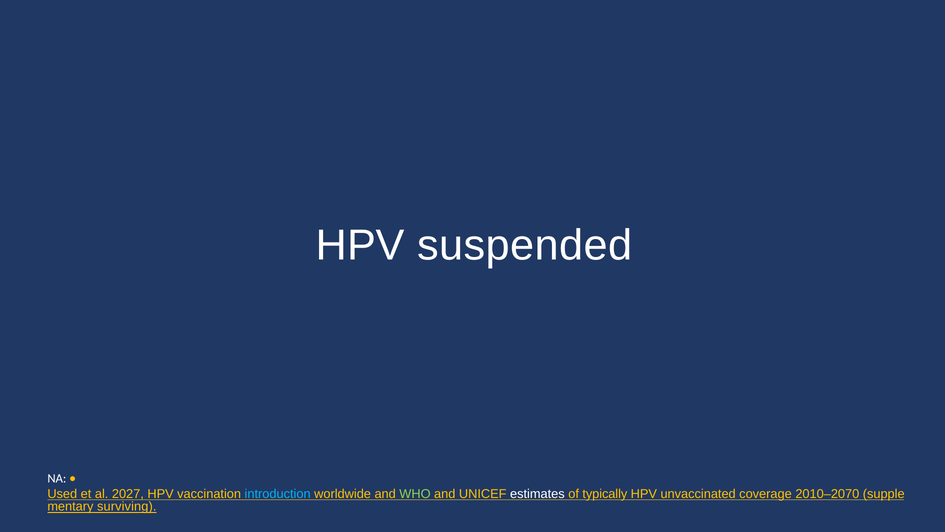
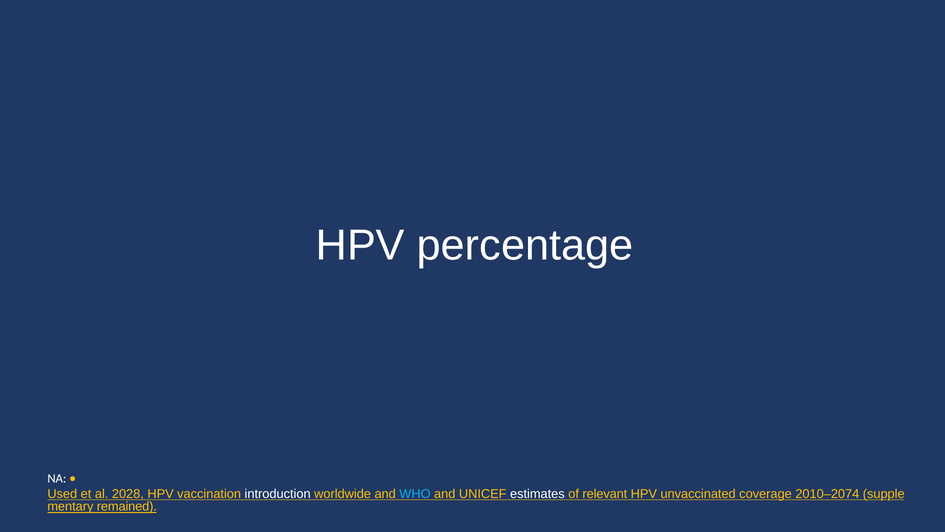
suspended: suspended -> percentage
2027: 2027 -> 2028
introduction colour: light blue -> white
WHO colour: light green -> light blue
typically: typically -> relevant
2010–2070: 2010–2070 -> 2010–2074
surviving: surviving -> remained
